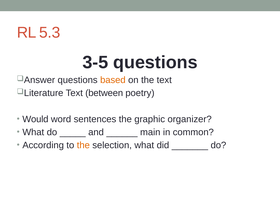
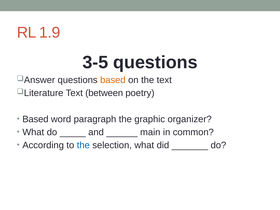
5.3: 5.3 -> 1.9
Would at (35, 119): Would -> Based
sentences: sentences -> paragraph
the at (83, 145) colour: orange -> blue
